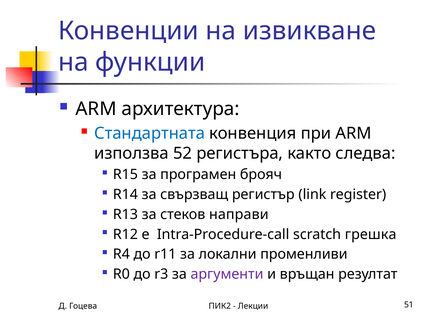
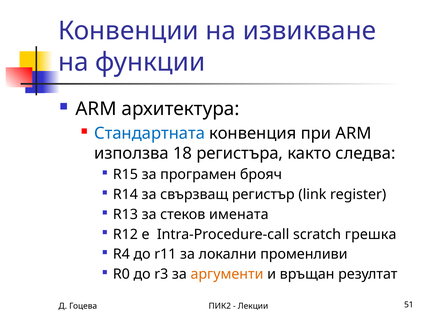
52: 52 -> 18
направи: направи -> имената
аргументи colour: purple -> orange
